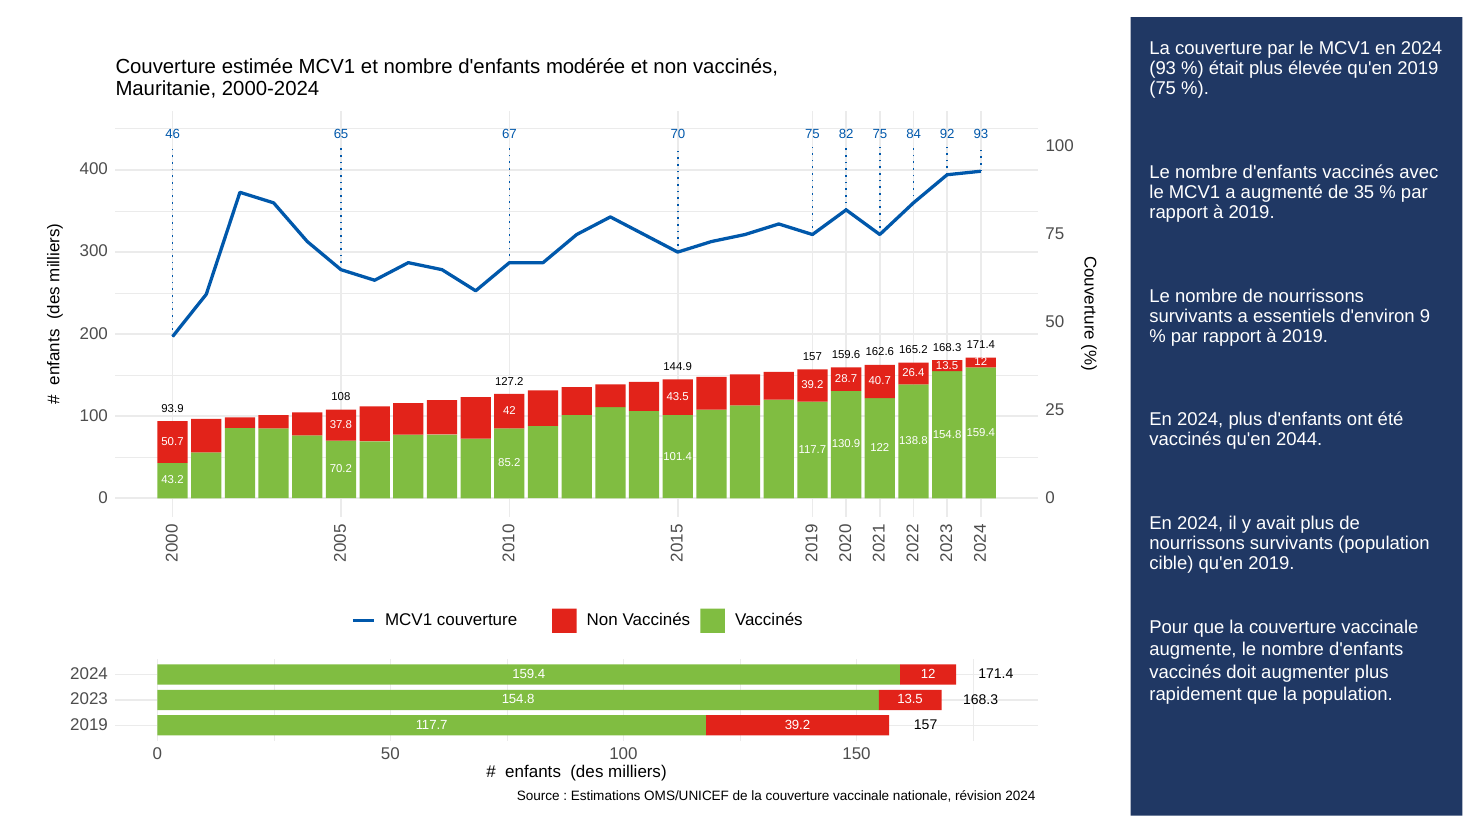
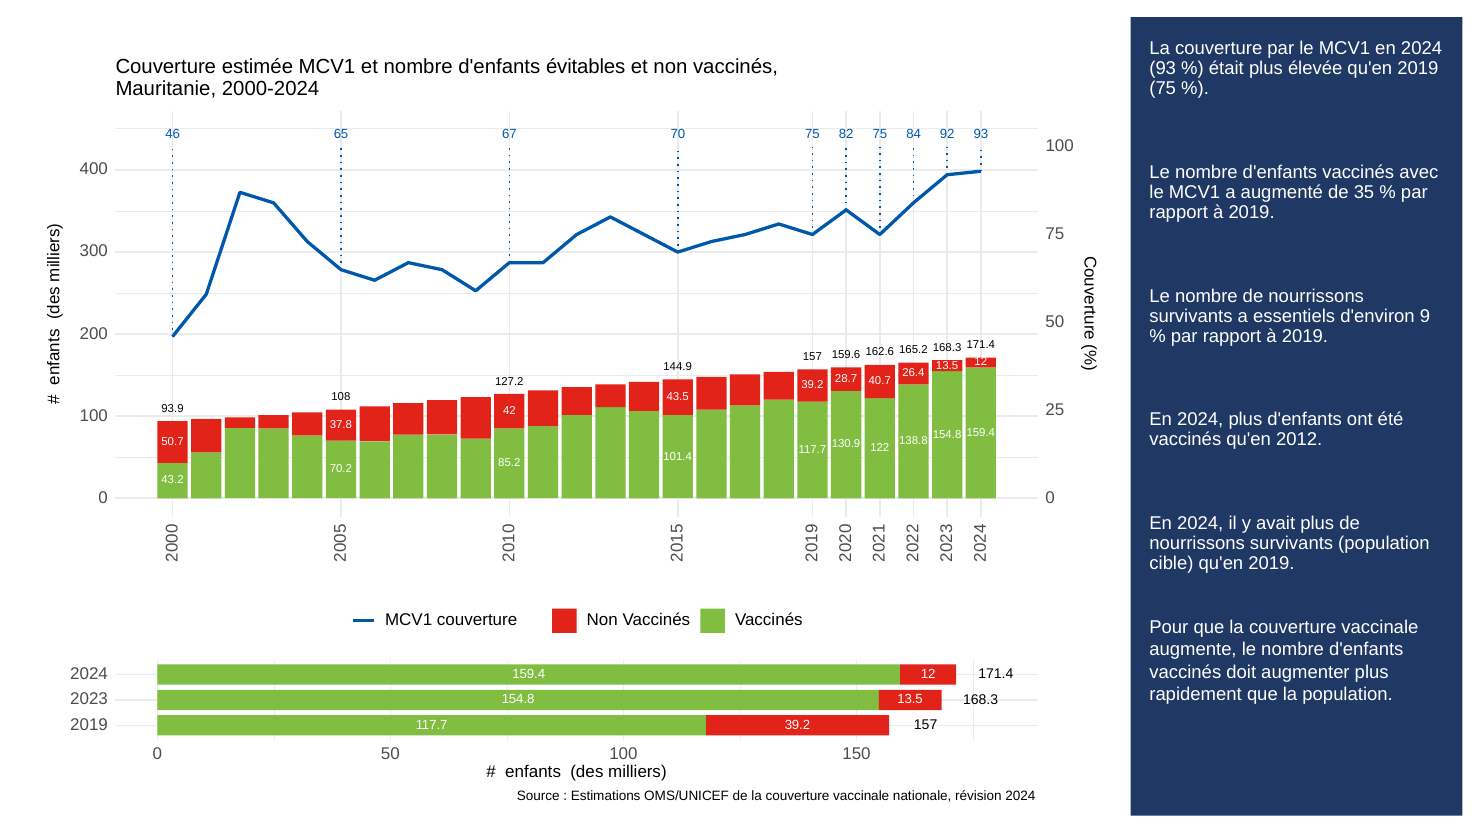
modérée: modérée -> évitables
2044: 2044 -> 2012
